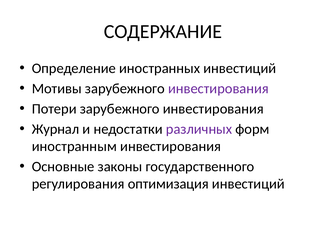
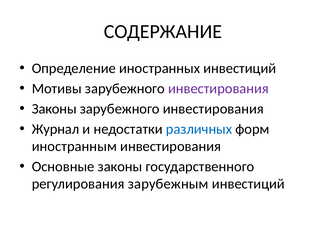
Потери at (54, 109): Потери -> Законы
различных colour: purple -> blue
оптимизация: оптимизация -> зарубежным
